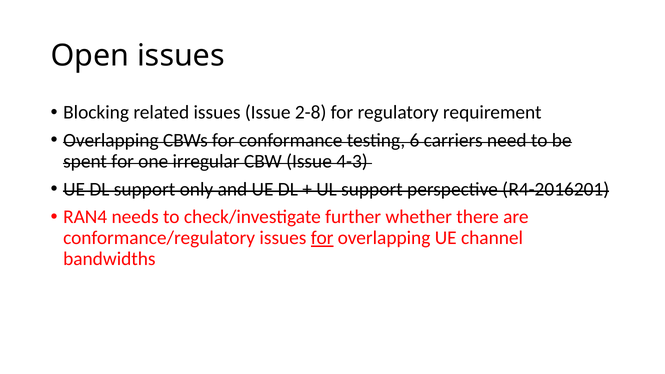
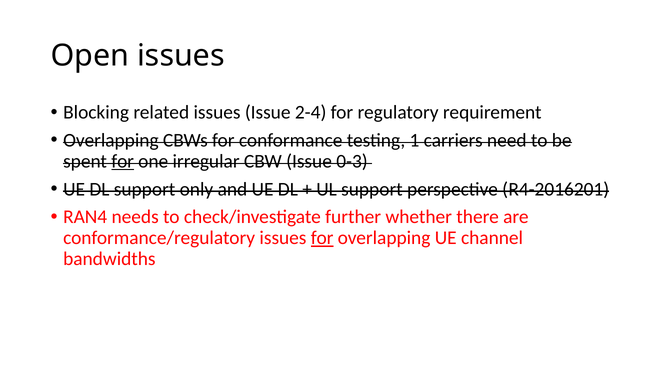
2-8: 2-8 -> 2-4
6: 6 -> 1
for at (123, 161) underline: none -> present
4-3: 4-3 -> 0-3
